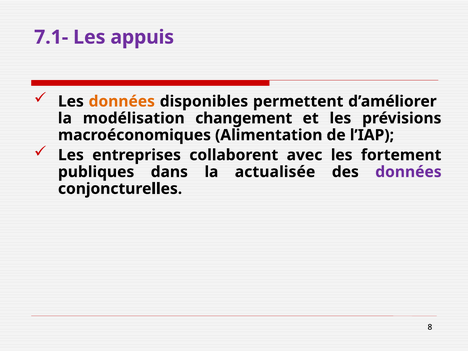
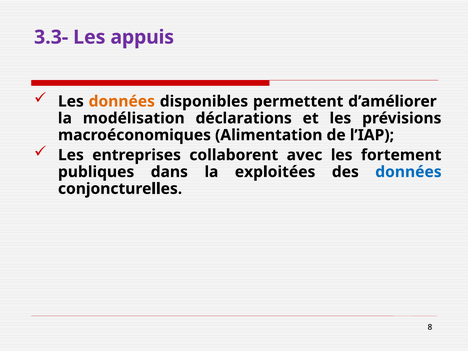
7.1-: 7.1- -> 3.3-
changement: changement -> déclarations
actualisée: actualisée -> exploitées
données at (408, 172) colour: purple -> blue
